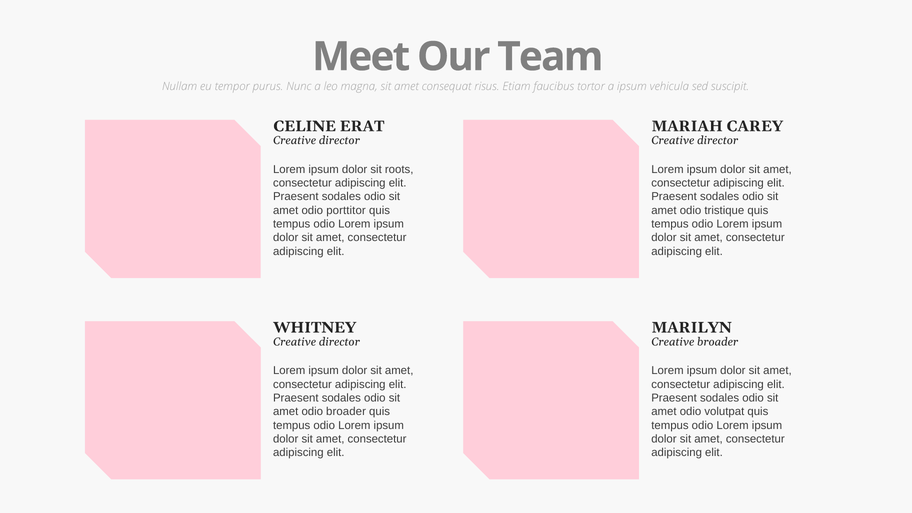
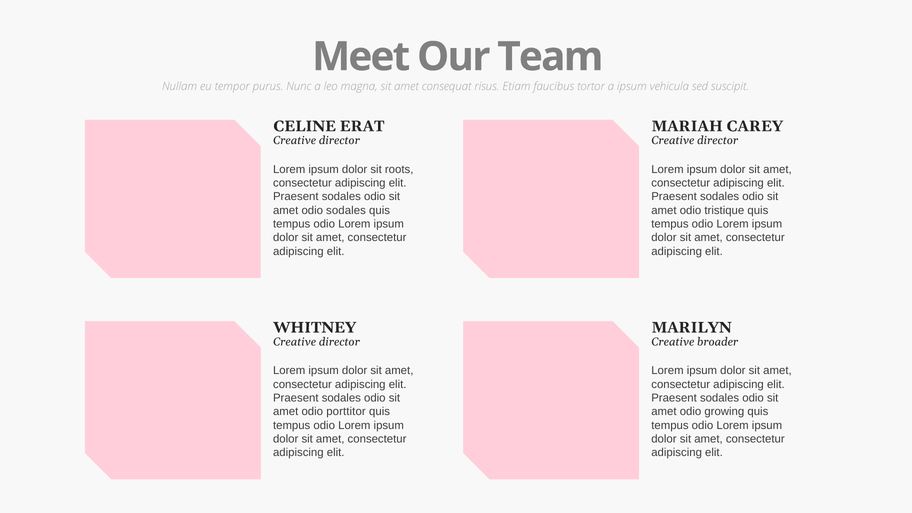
odio porttitor: porttitor -> sodales
odio broader: broader -> porttitor
volutpat: volutpat -> growing
